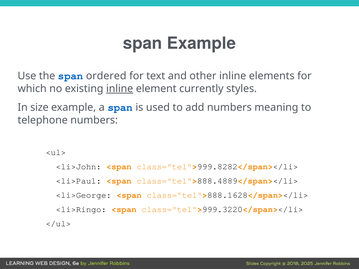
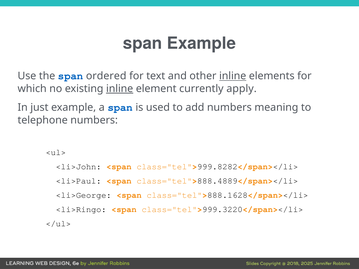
inline at (233, 76) underline: none -> present
styles: styles -> apply
size: size -> just
